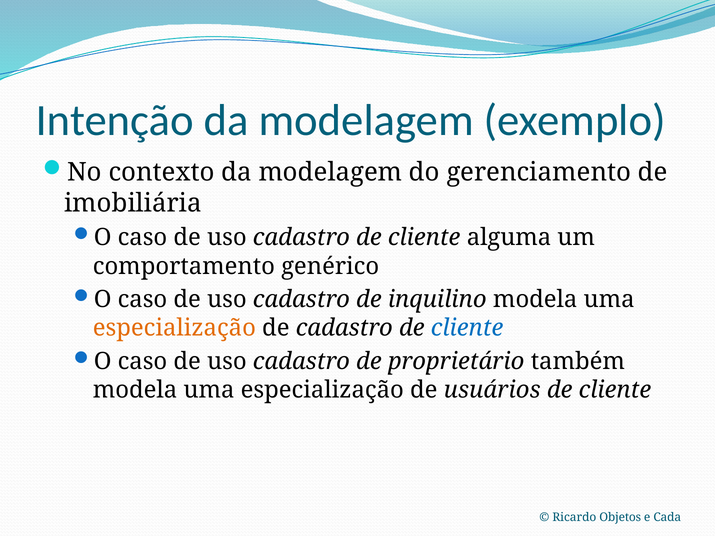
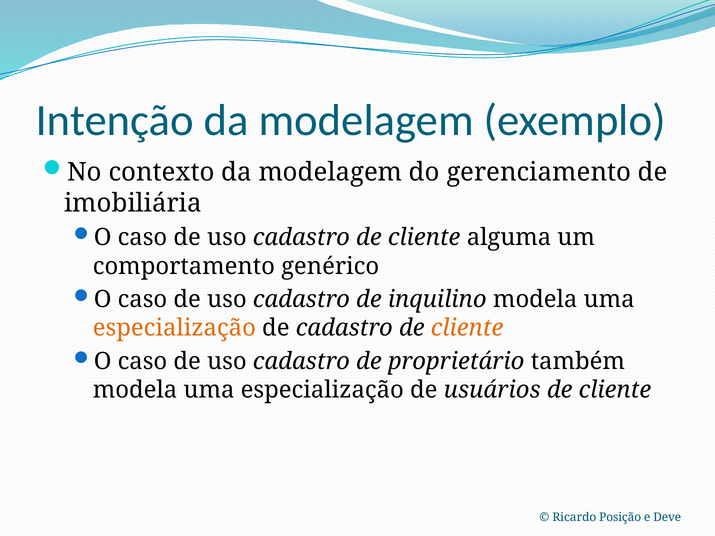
cliente at (467, 328) colour: blue -> orange
Objetos: Objetos -> Posição
Cada: Cada -> Deve
